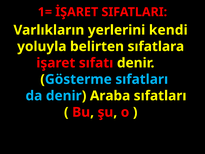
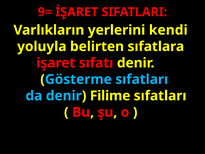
1=: 1= -> 9=
Araba: Araba -> Filime
